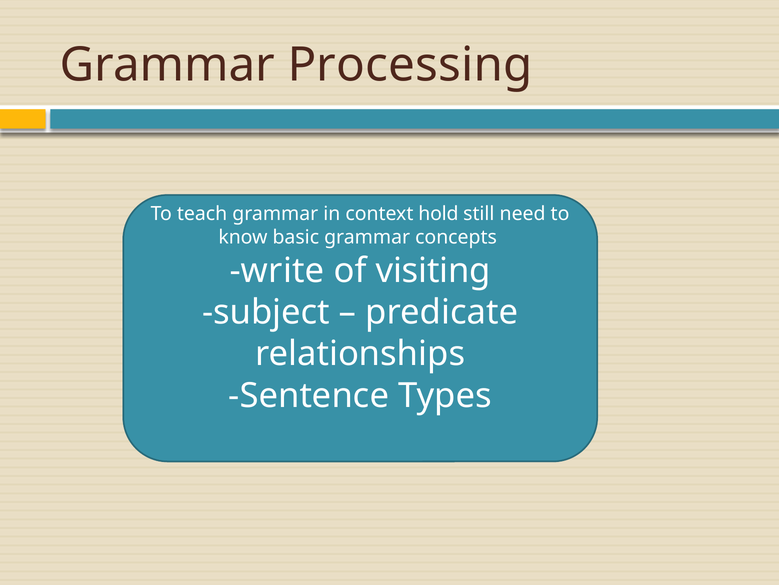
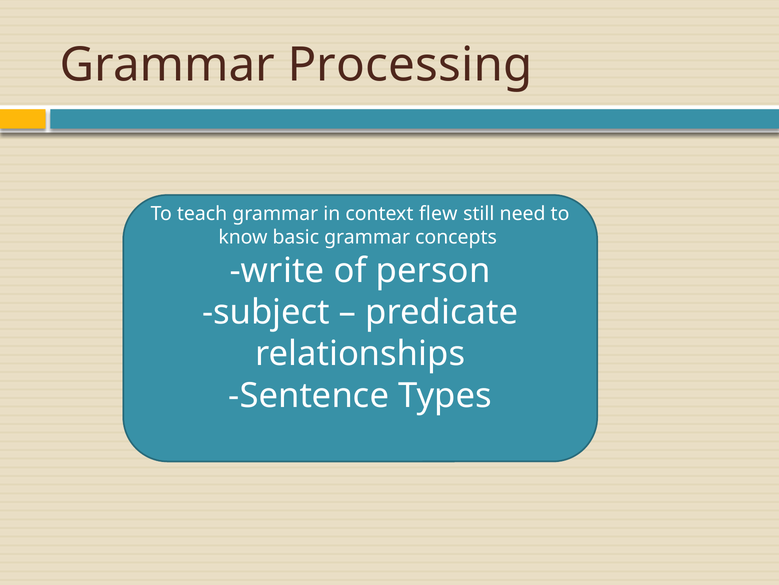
hold: hold -> flew
visiting: visiting -> person
